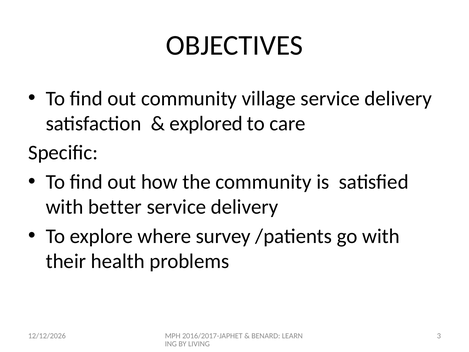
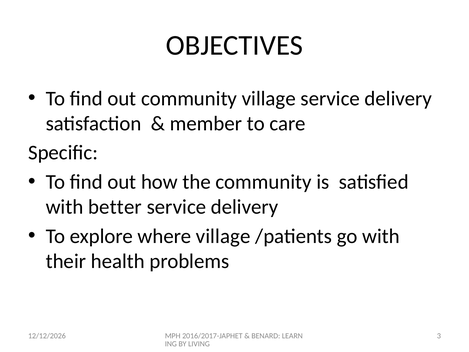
explored: explored -> member
where survey: survey -> village
